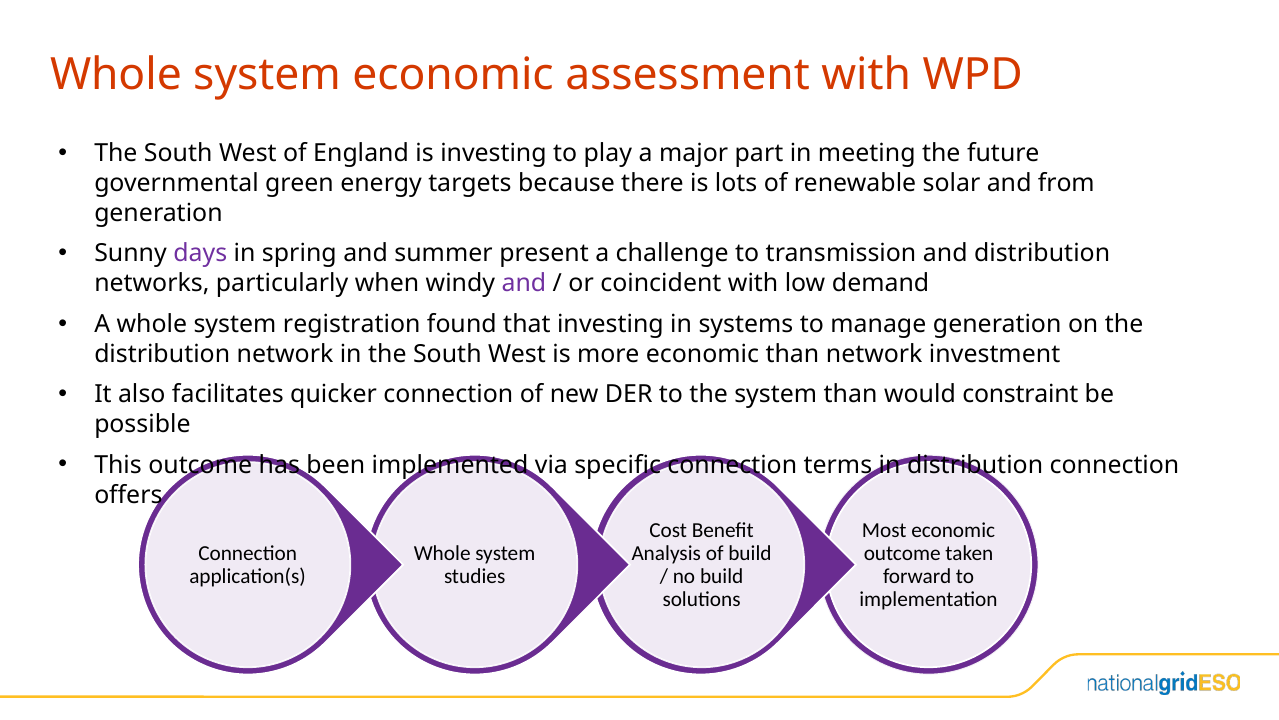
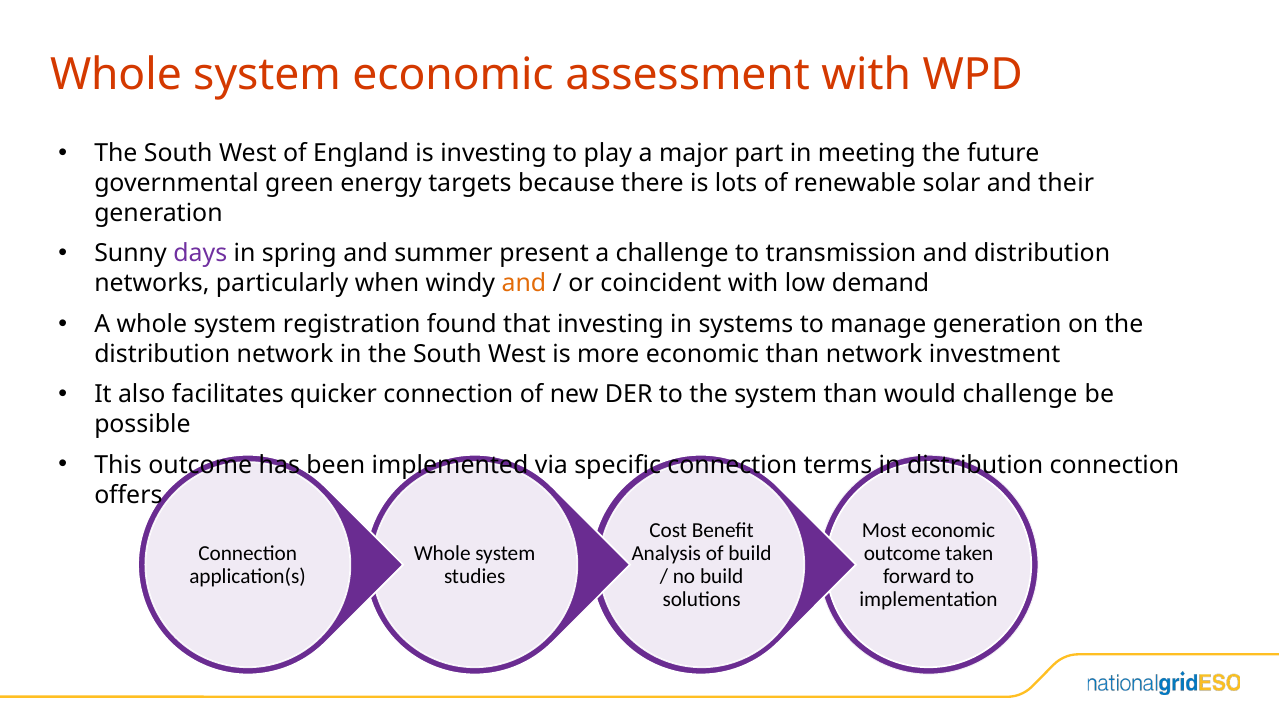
from: from -> their
and at (524, 283) colour: purple -> orange
would constraint: constraint -> challenge
